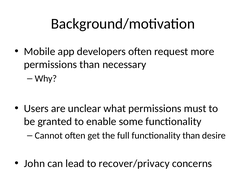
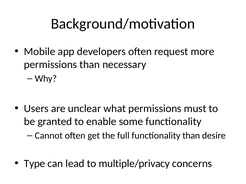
John: John -> Type
recover/privacy: recover/privacy -> multiple/privacy
